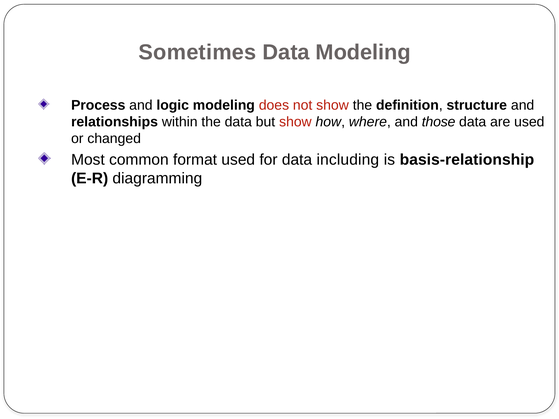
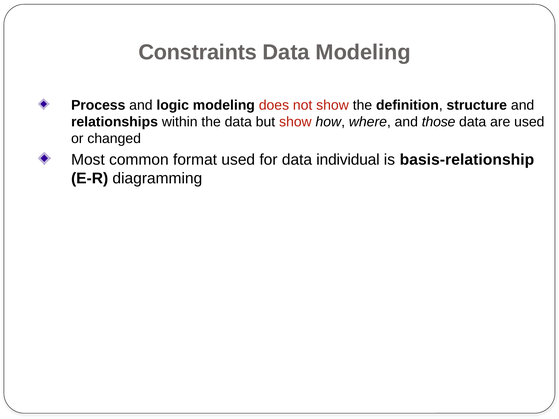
Sometimes: Sometimes -> Constraints
including: including -> individual
